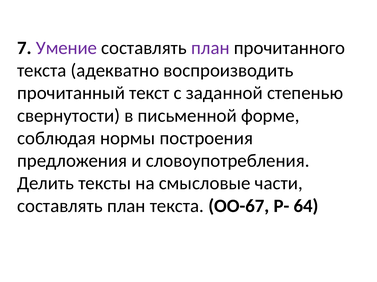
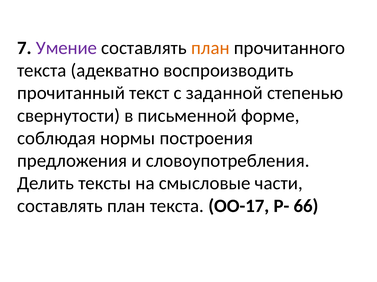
план at (210, 48) colour: purple -> orange
ОО-67: ОО-67 -> ОО-17
64: 64 -> 66
